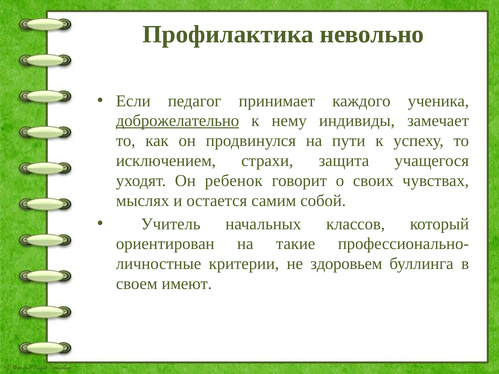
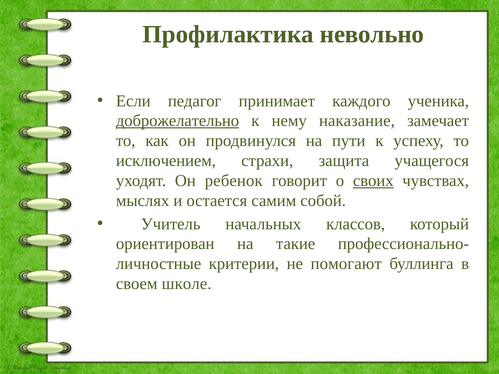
индивиды: индивиды -> наказание
своих underline: none -> present
здоровьем: здоровьем -> помогают
имеют: имеют -> школе
